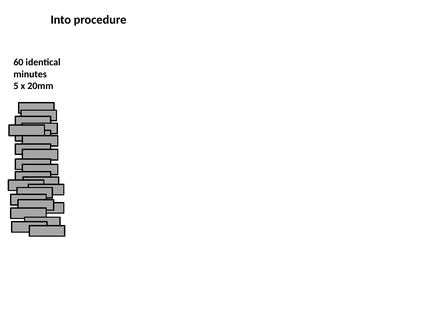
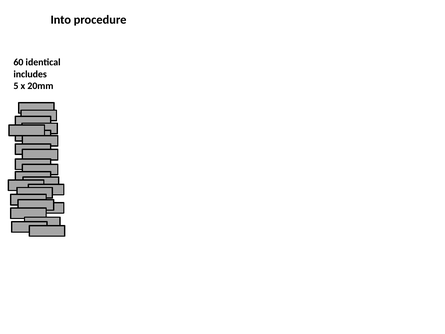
minutes: minutes -> includes
